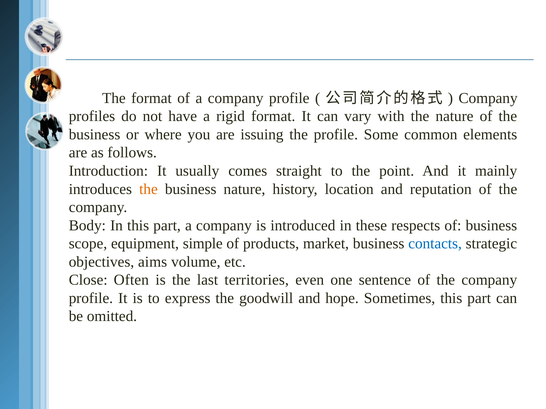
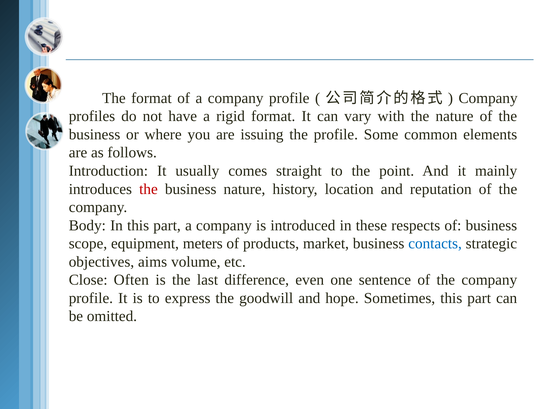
the at (148, 189) colour: orange -> red
simple: simple -> meters
territories: territories -> difference
